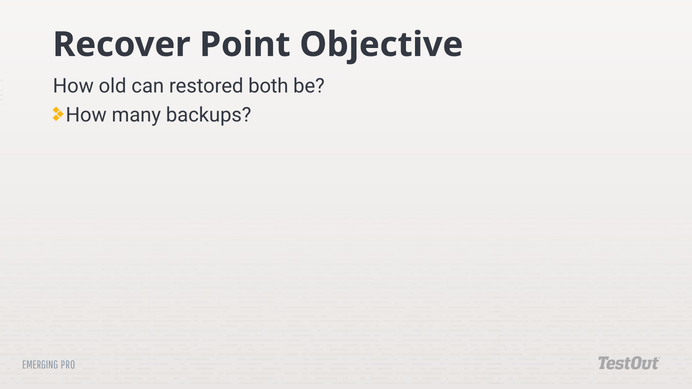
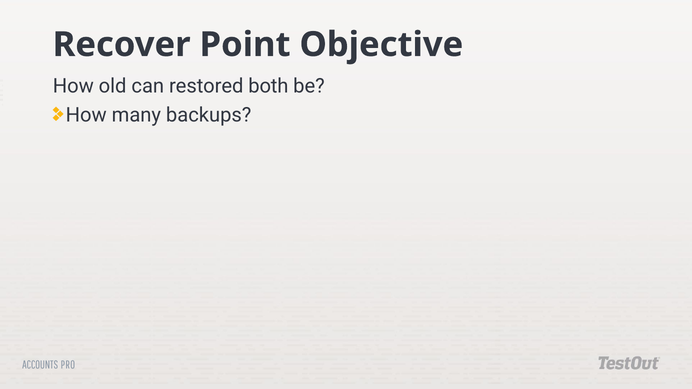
EMERGING: EMERGING -> ACCOUNTS
